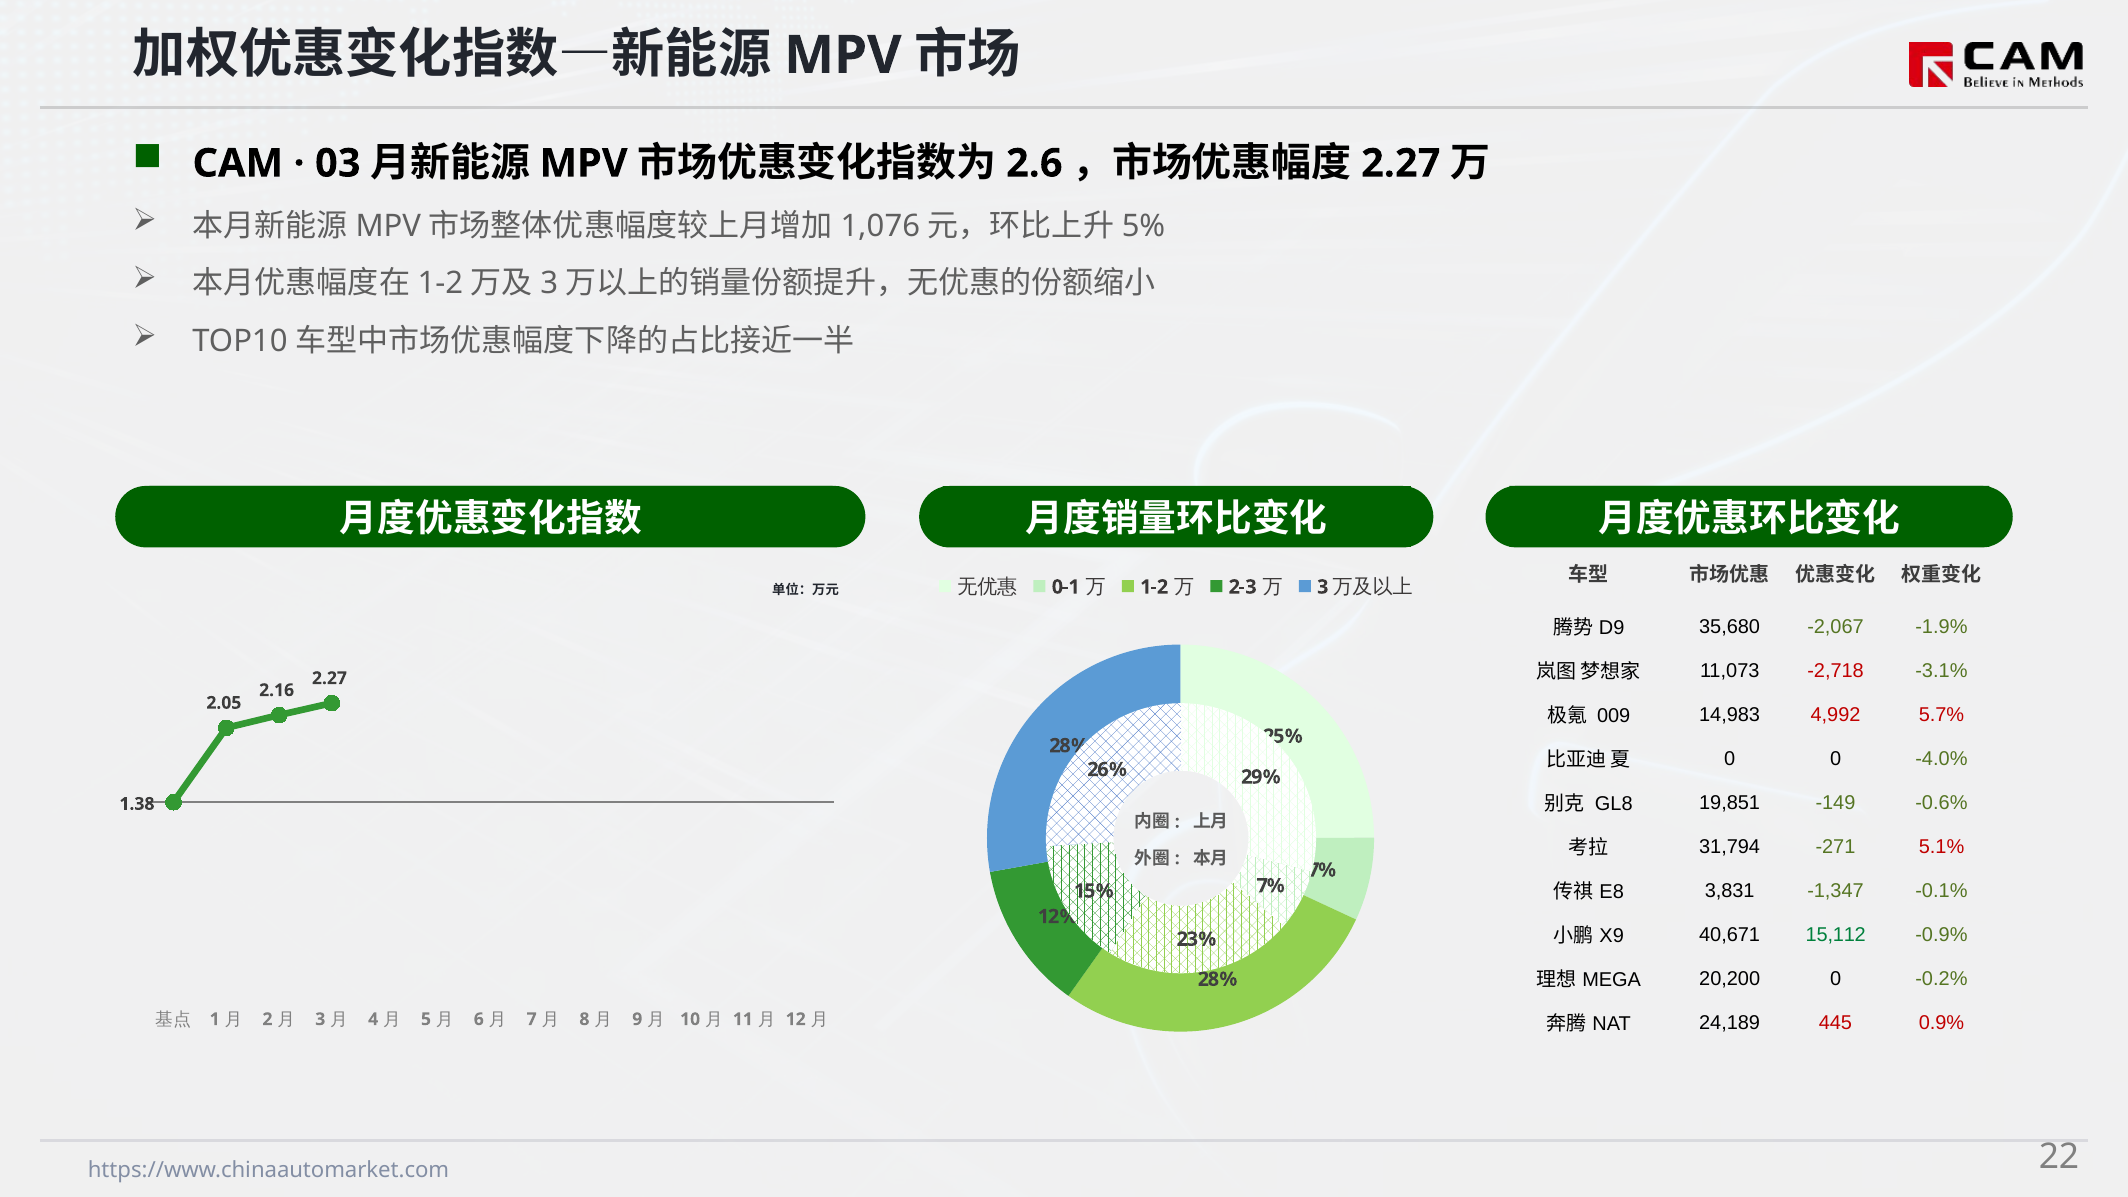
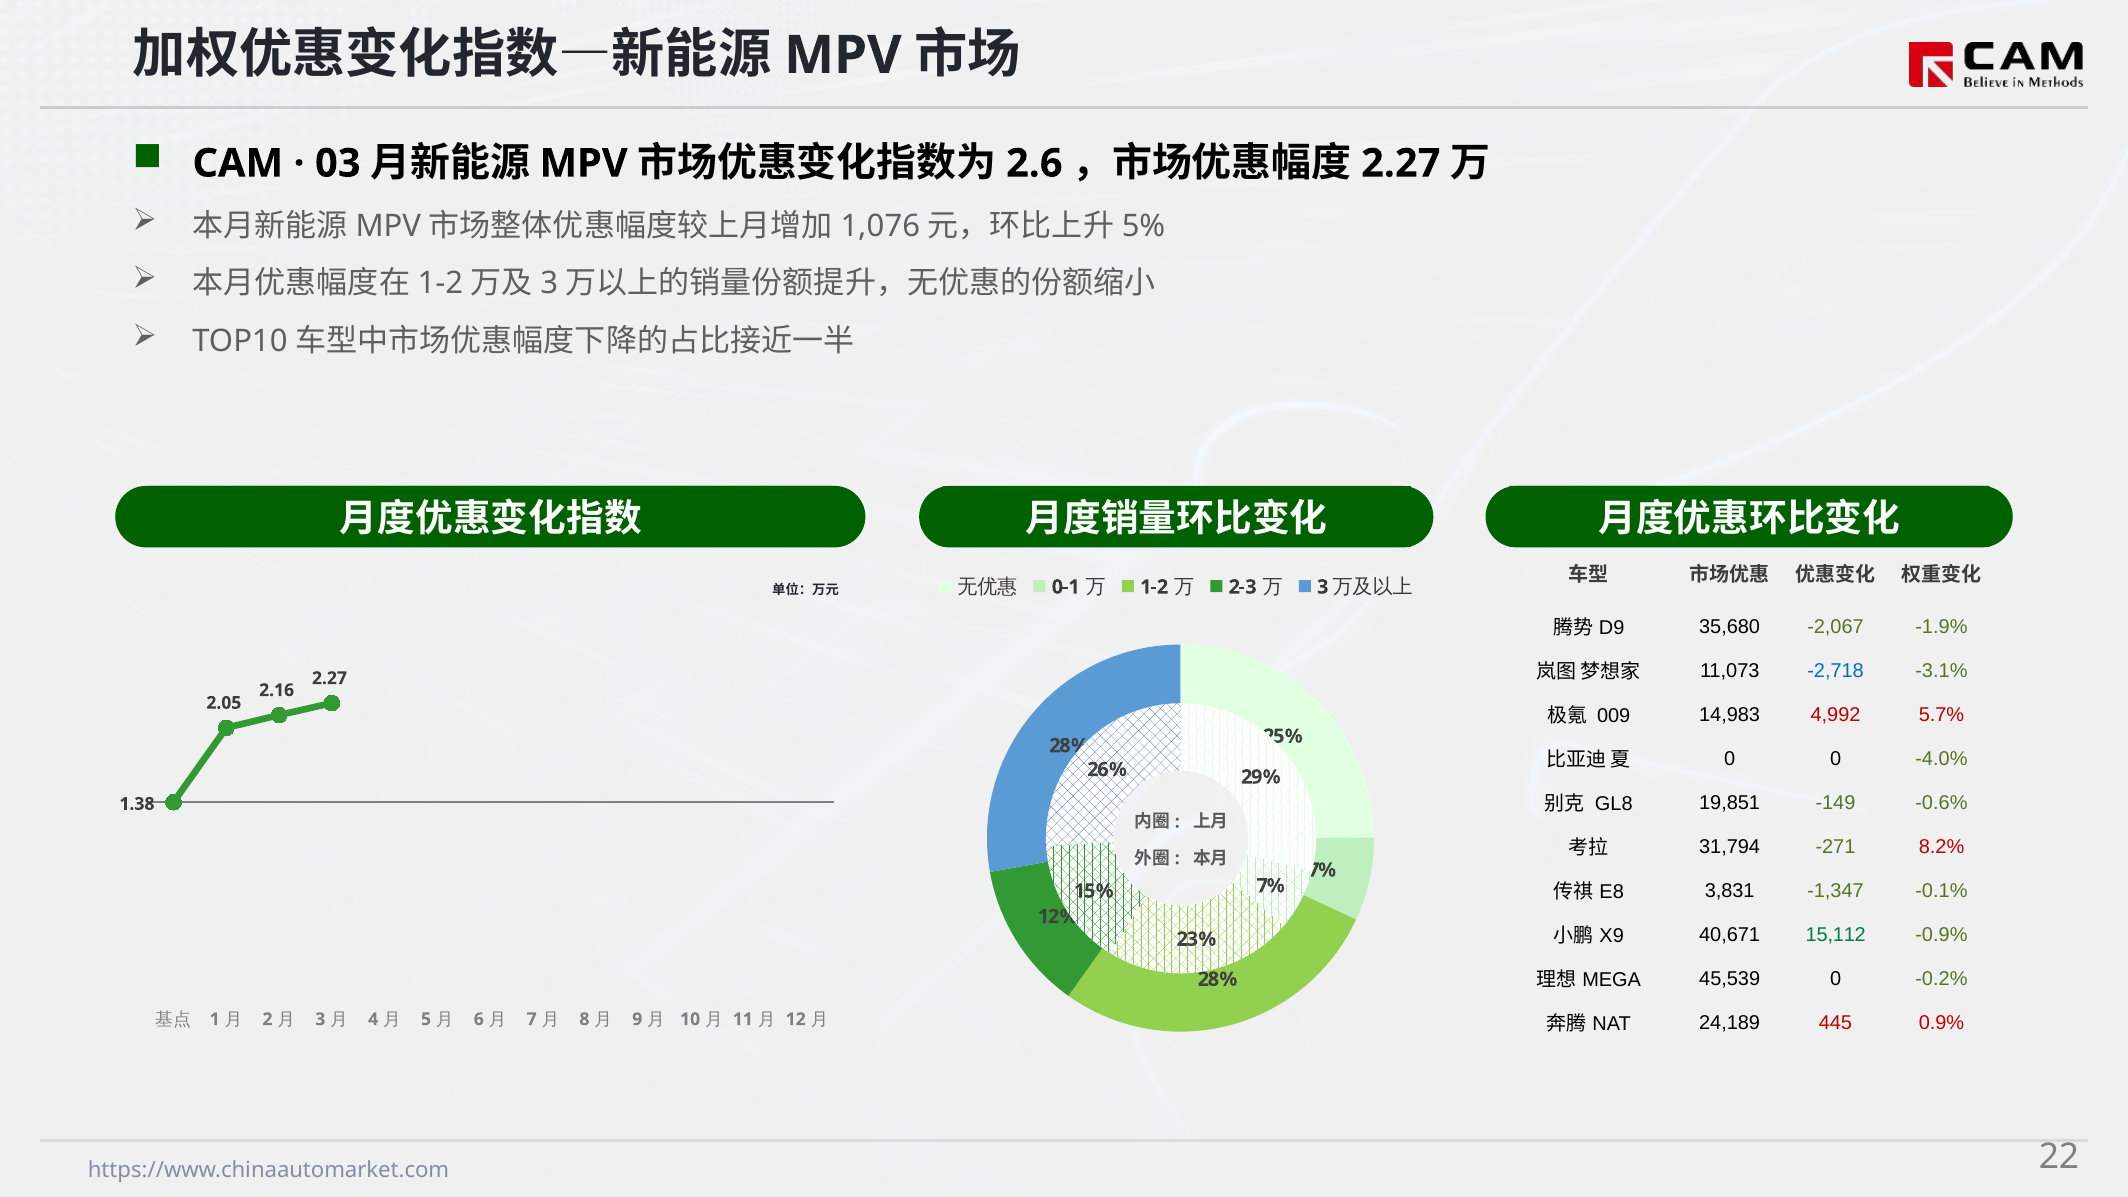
-2,718 colour: red -> blue
5.1%: 5.1% -> 8.2%
20,200: 20,200 -> 45,539
